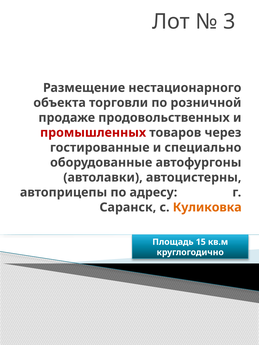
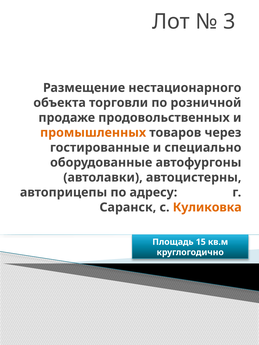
промышленных colour: red -> orange
